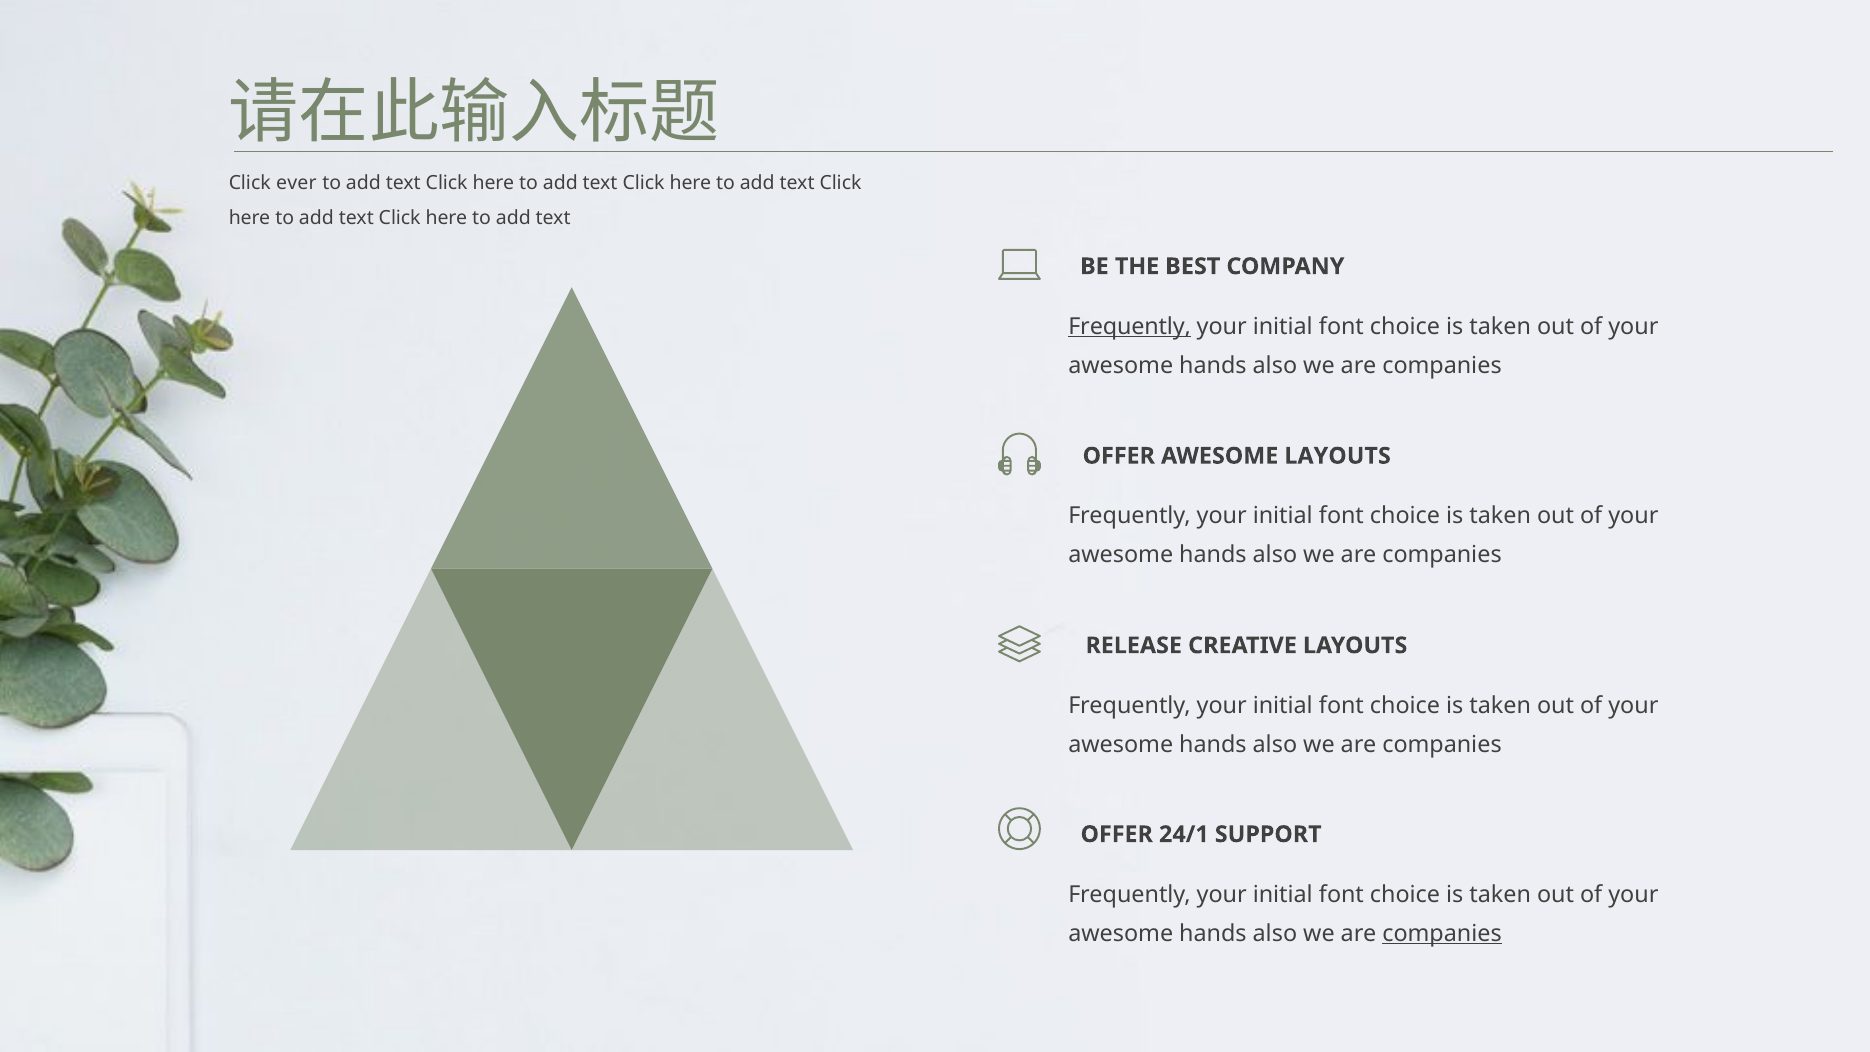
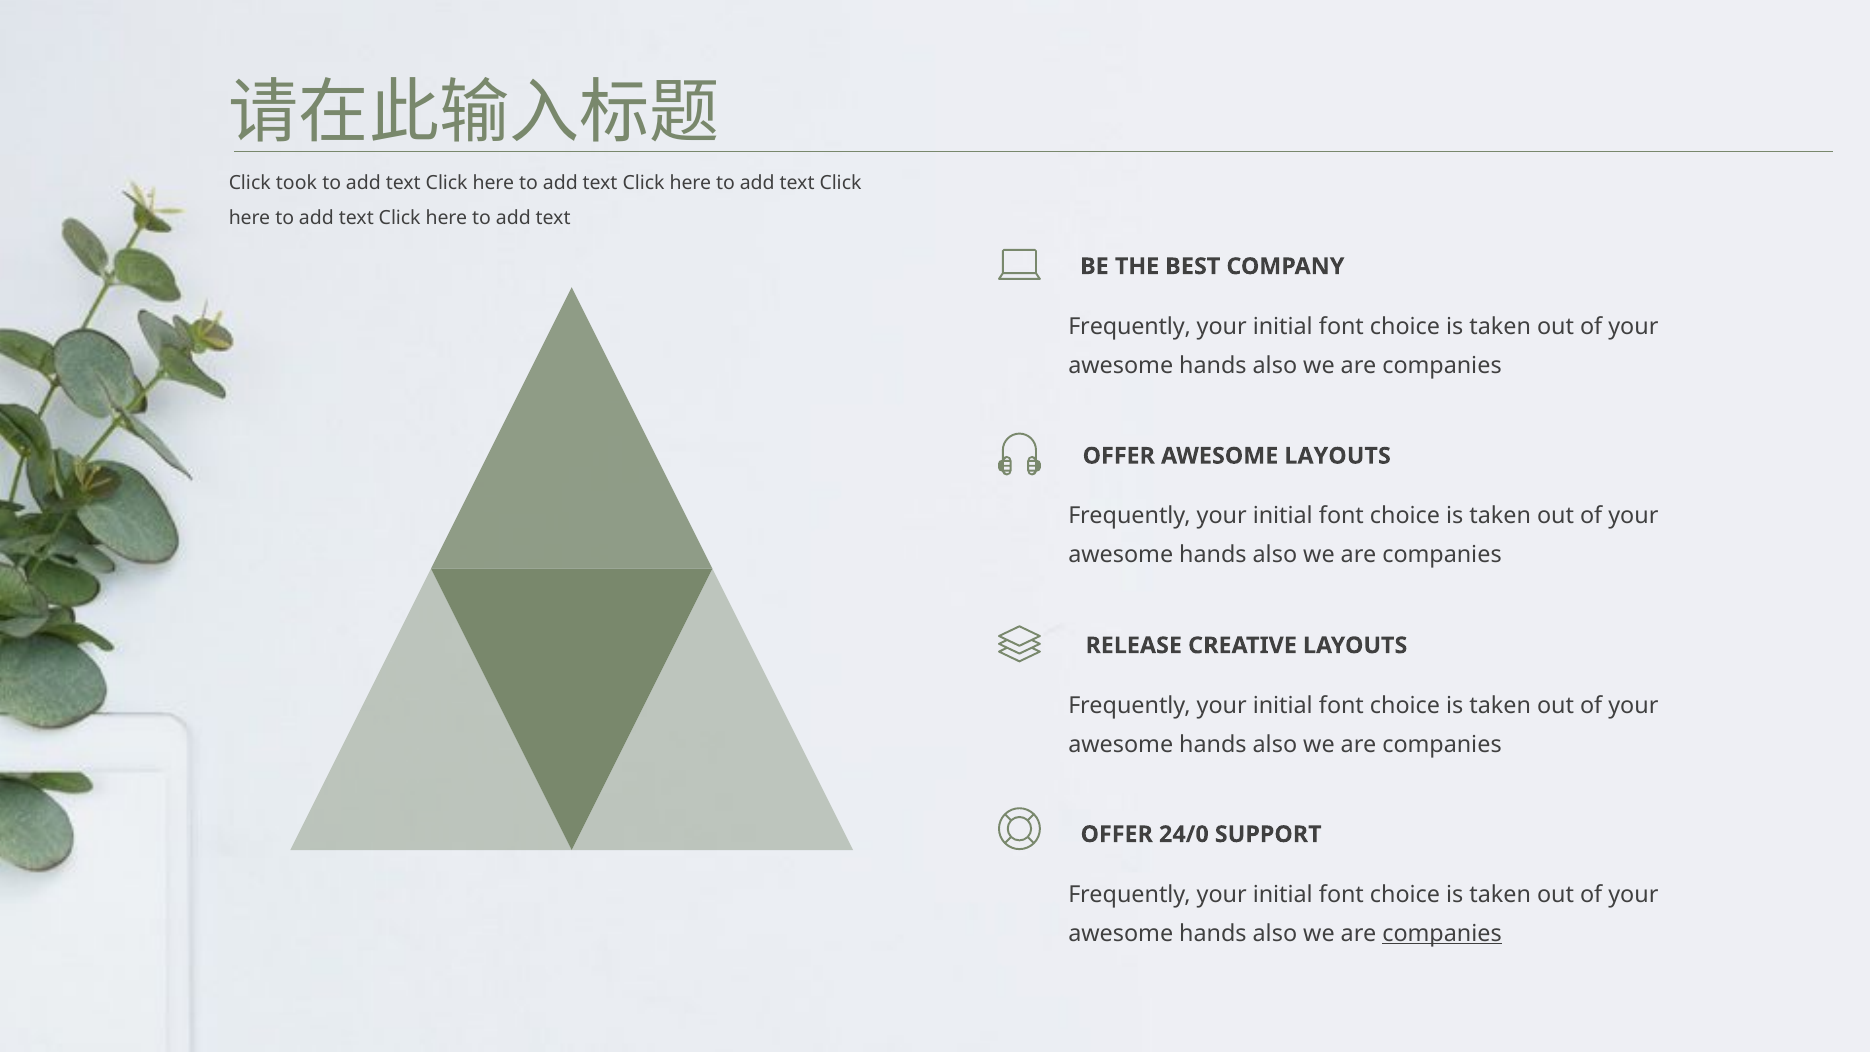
ever: ever -> took
Frequently at (1130, 326) underline: present -> none
24/1: 24/1 -> 24/0
